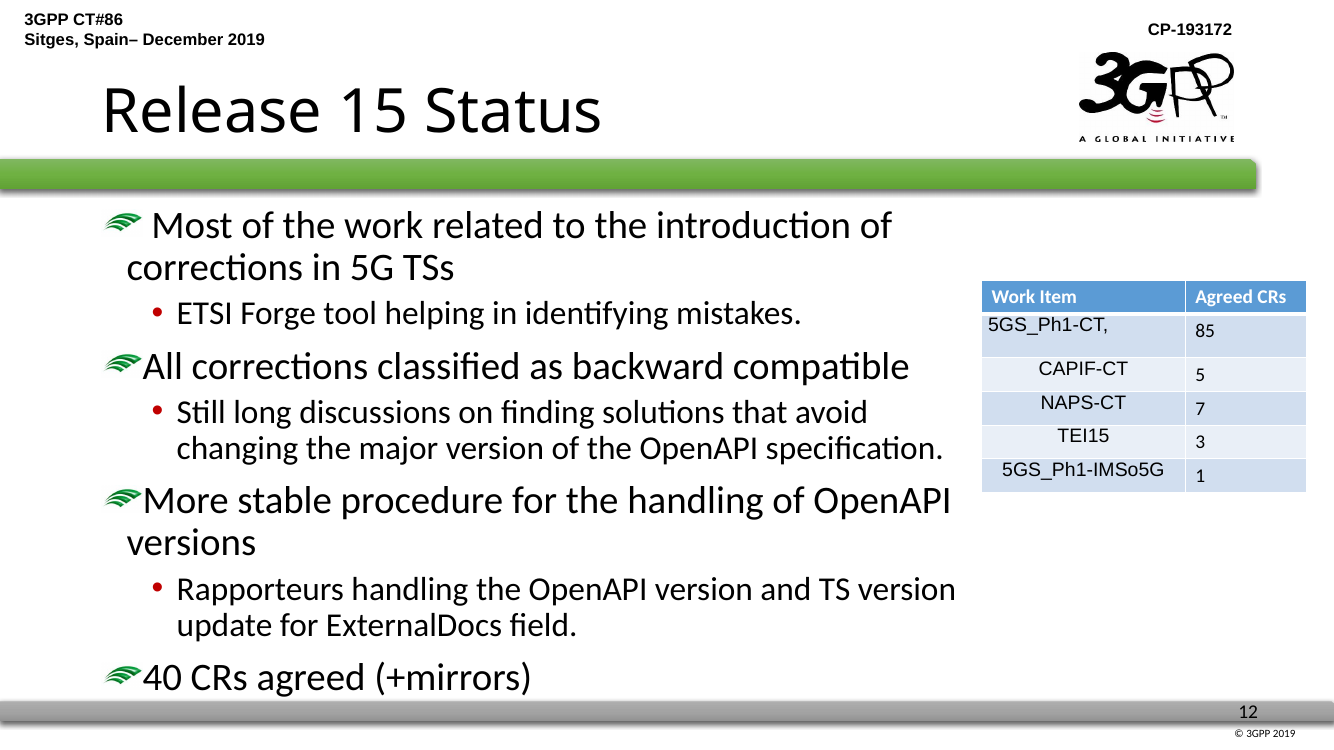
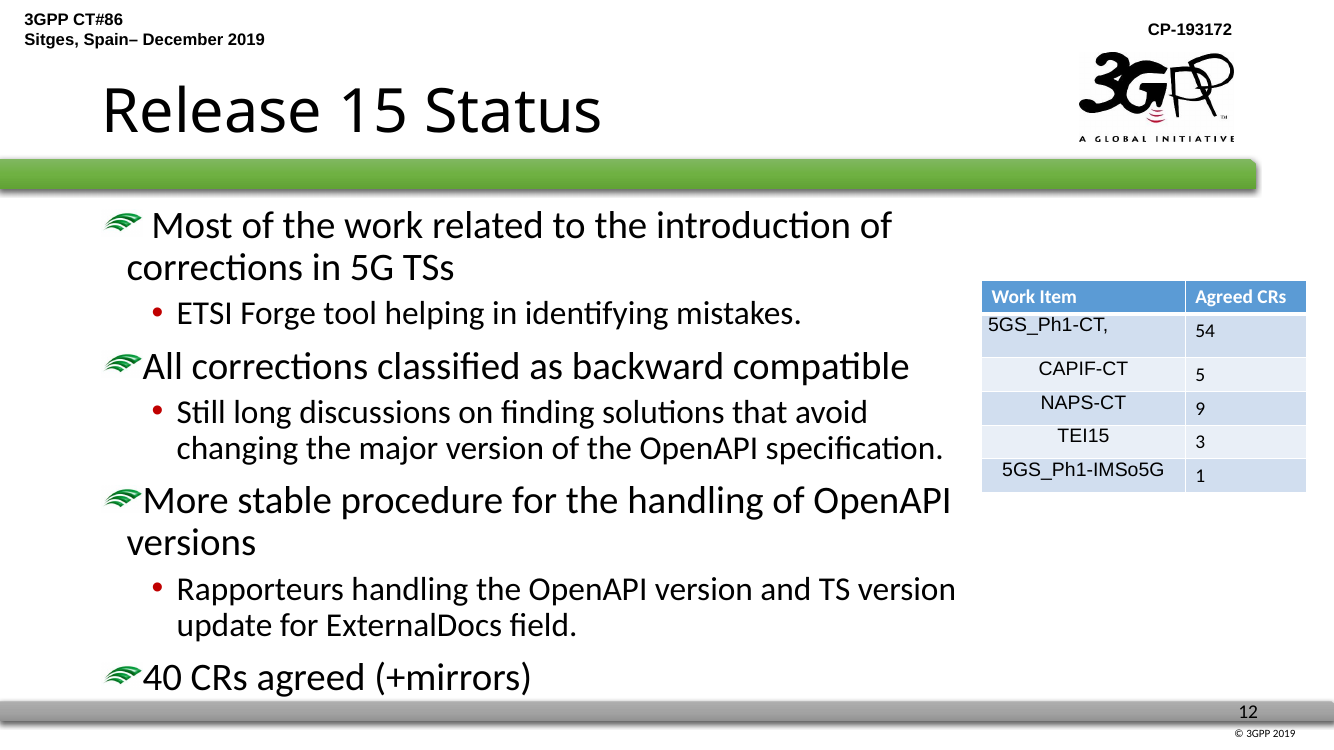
85: 85 -> 54
7: 7 -> 9
